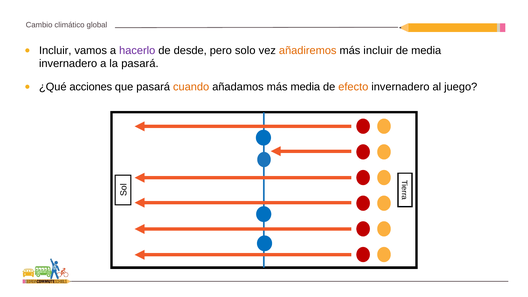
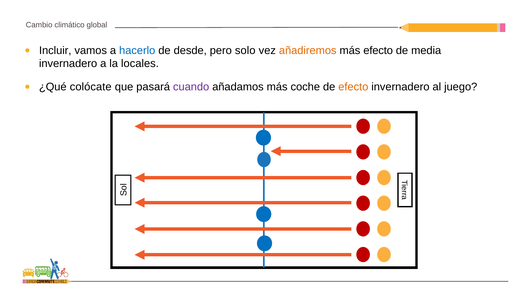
hacerlo colour: purple -> blue
más incluir: incluir -> efecto
la pasará: pasará -> locales
acciones: acciones -> colócate
cuando colour: orange -> purple
más media: media -> coche
